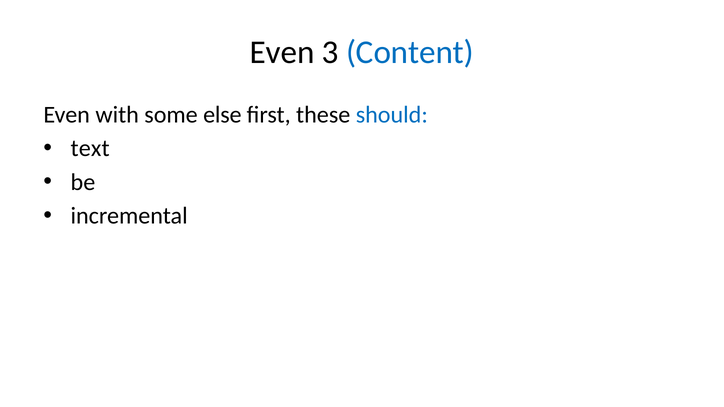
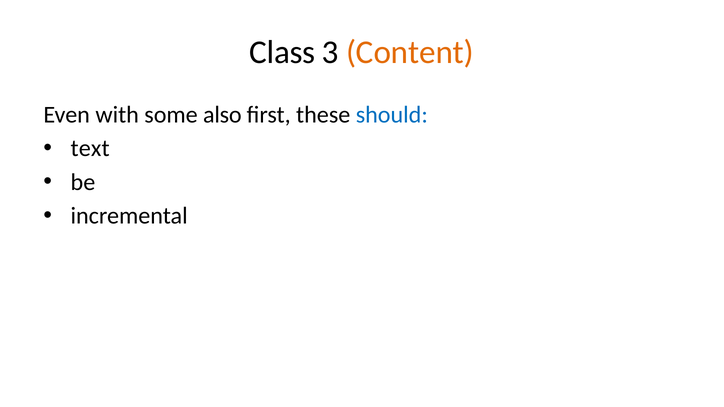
Even at (282, 53): Even -> Class
Content colour: blue -> orange
else: else -> also
